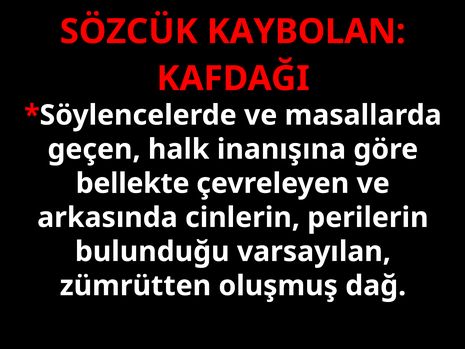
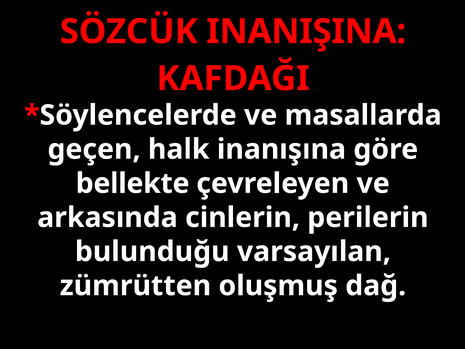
KAYBOLAN: KAYBOLAN -> INANIŞINA
